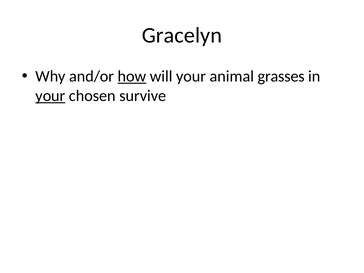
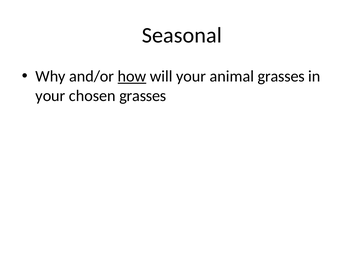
Gracelyn: Gracelyn -> Seasonal
your at (50, 96) underline: present -> none
chosen survive: survive -> grasses
